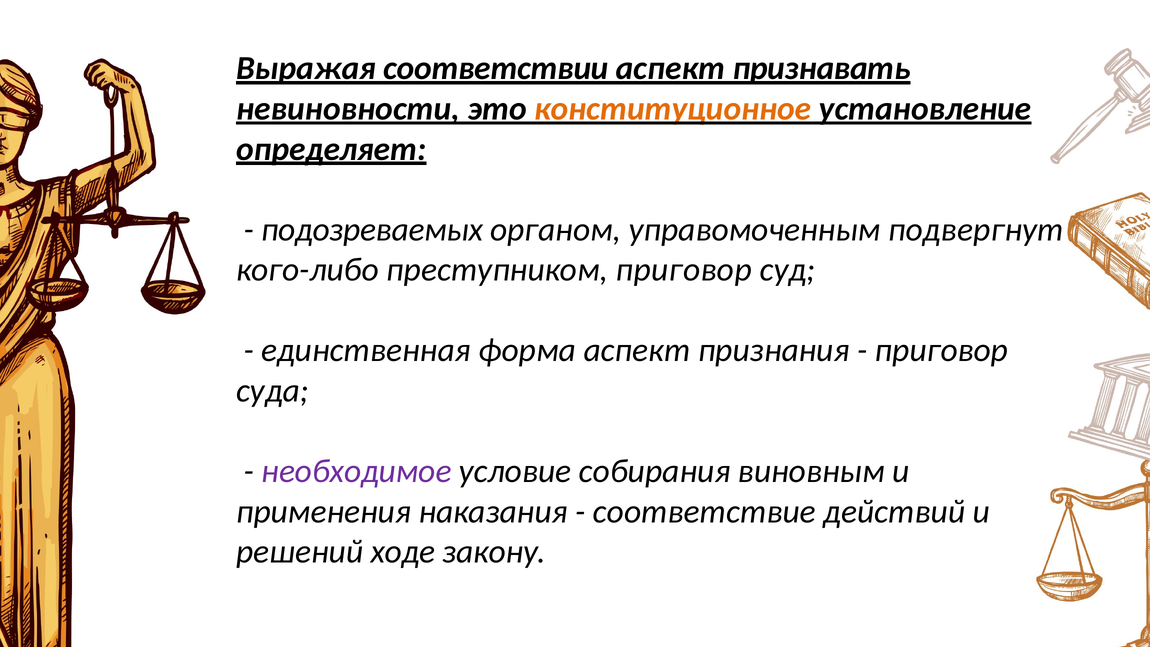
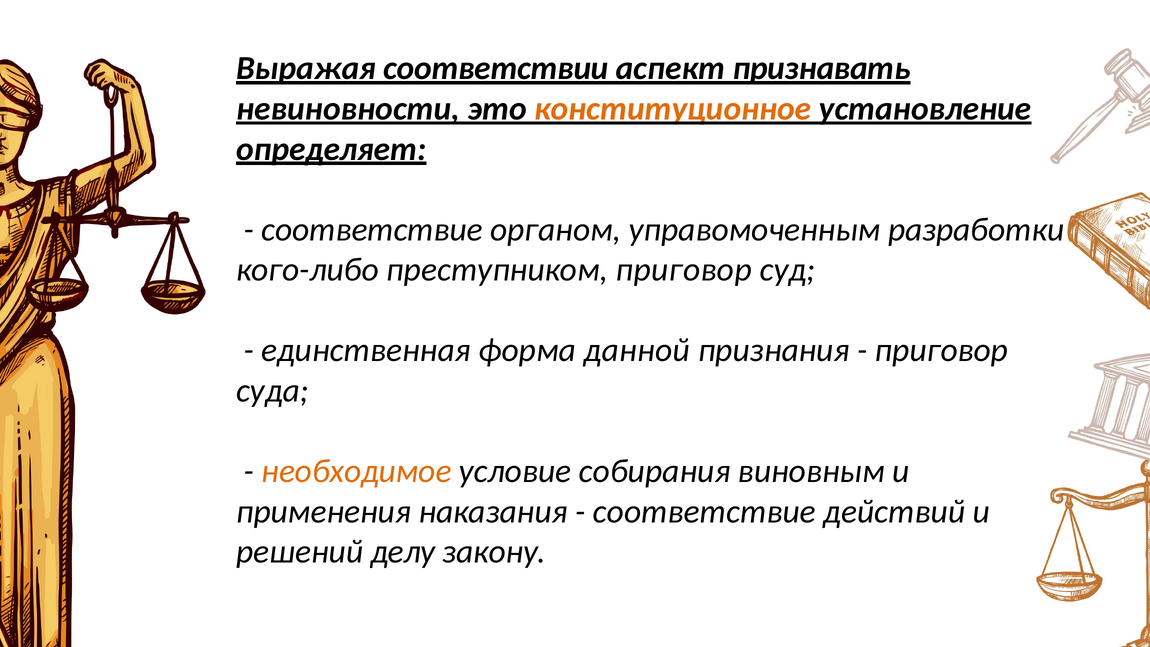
подозреваемых at (372, 229): подозреваемых -> соответствие
подвергнут: подвергнут -> разработки
форма аспект: аспект -> данной
необходимое colour: purple -> orange
ходе: ходе -> делу
